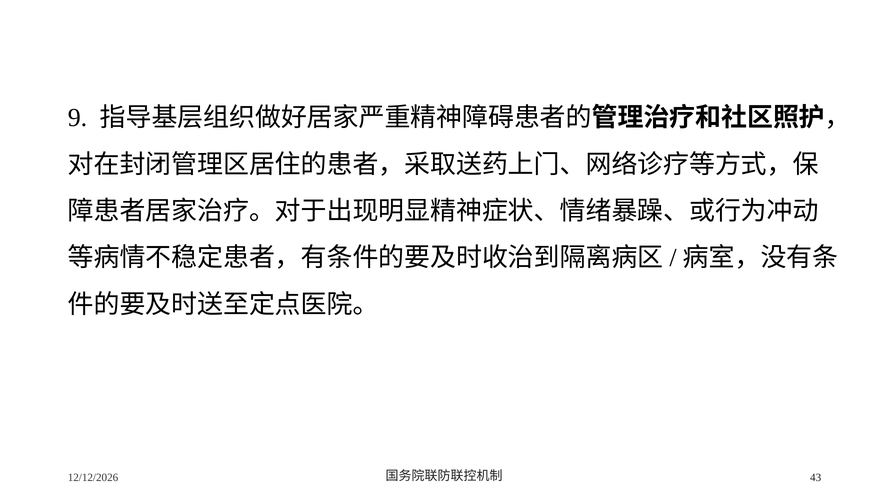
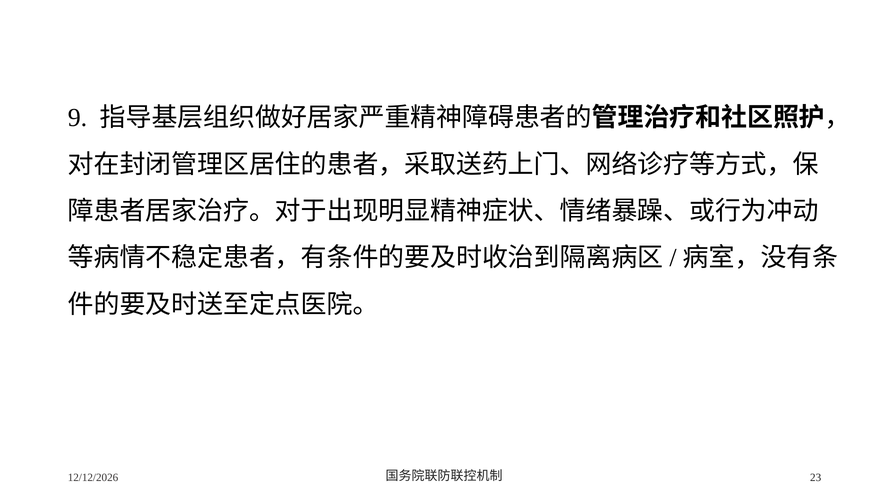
43: 43 -> 23
